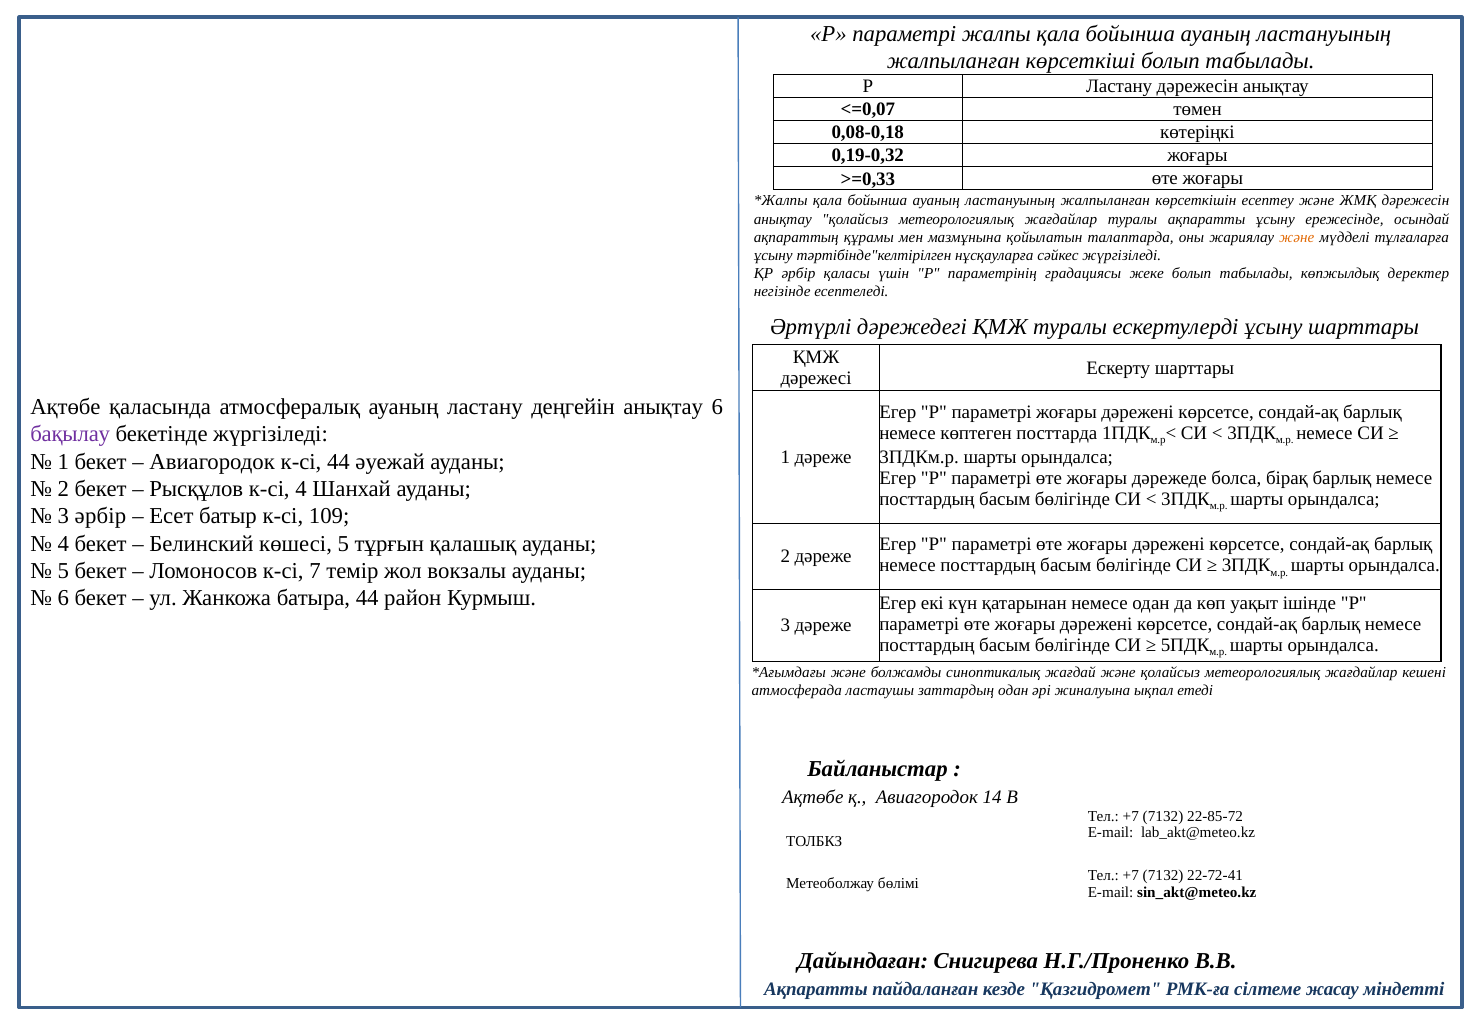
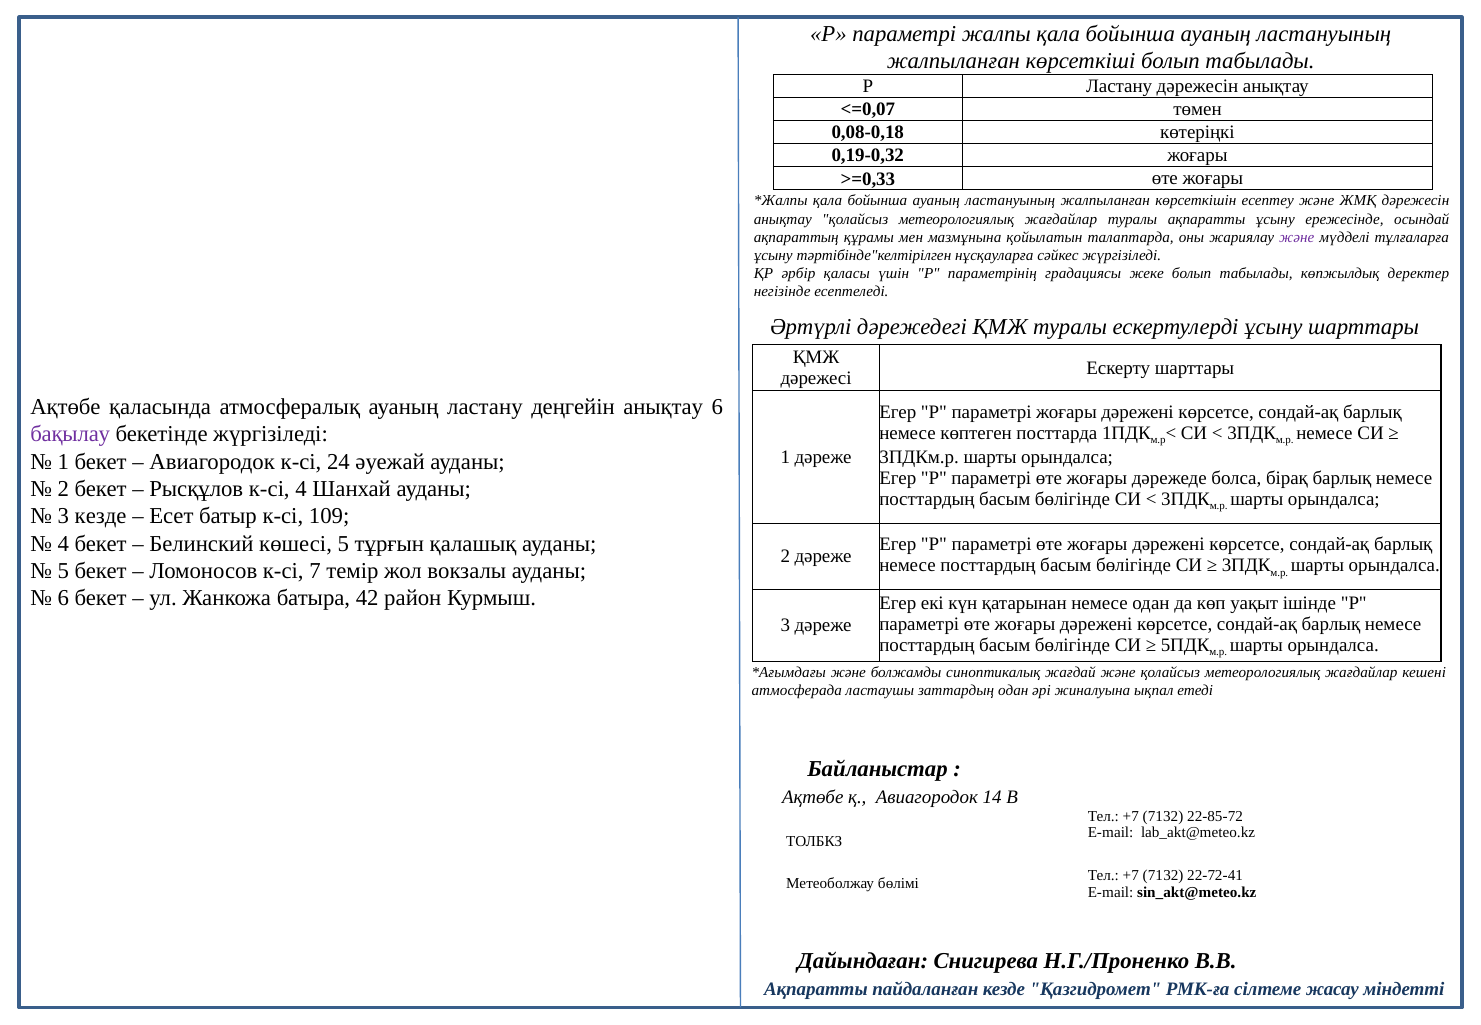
және at (1297, 237) colour: orange -> purple
к-сі 44: 44 -> 24
3 әрбір: әрбір -> кезде
батыра 44: 44 -> 42
